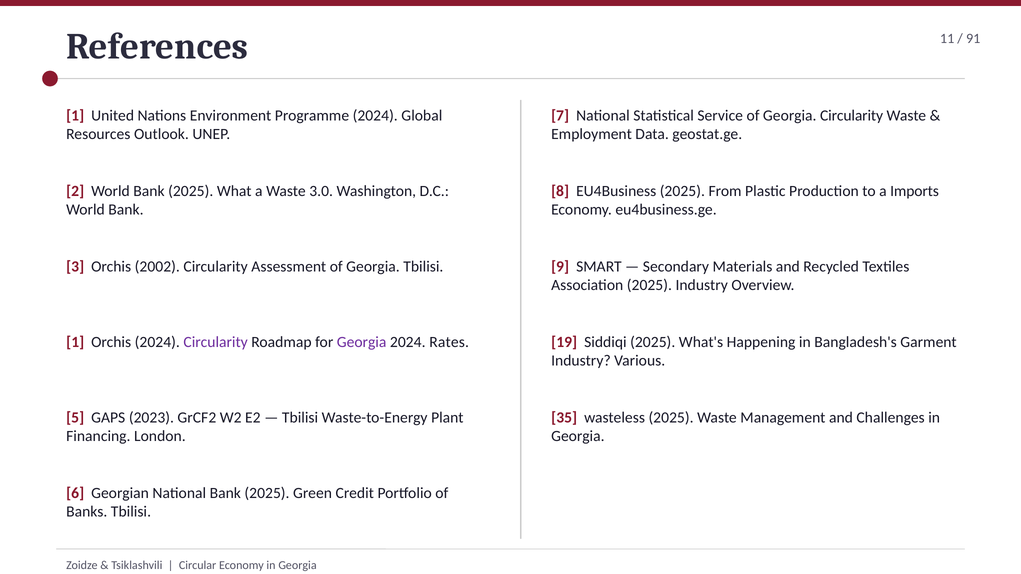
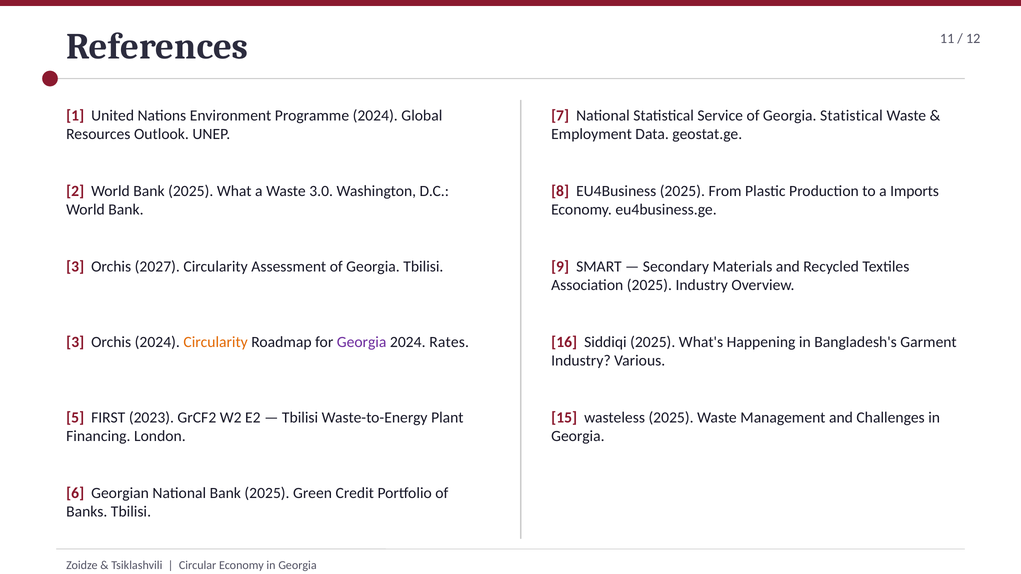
91: 91 -> 12
Georgia Circularity: Circularity -> Statistical
2002: 2002 -> 2027
1 at (75, 342): 1 -> 3
Circularity at (216, 342) colour: purple -> orange
19: 19 -> 16
GAPS: GAPS -> FIRST
35: 35 -> 15
